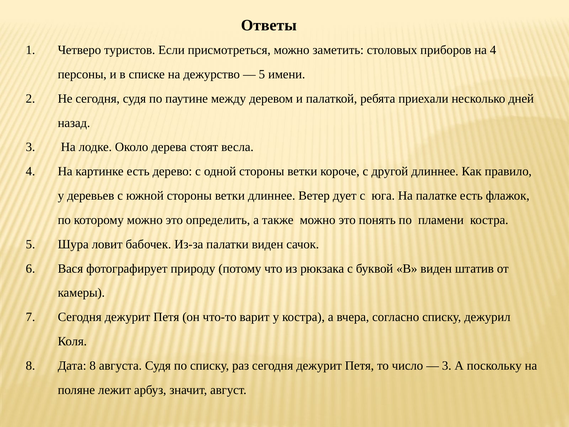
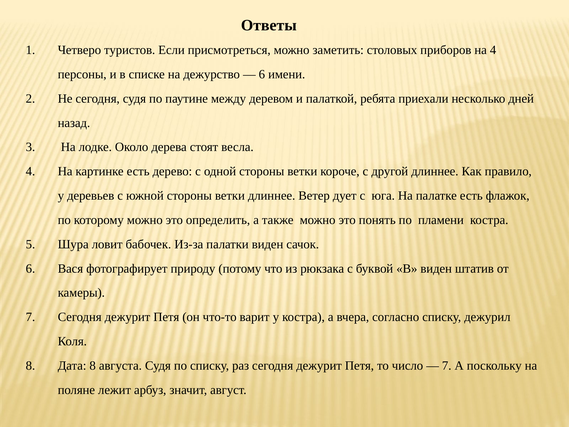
5 at (262, 74): 5 -> 6
3 at (447, 365): 3 -> 7
